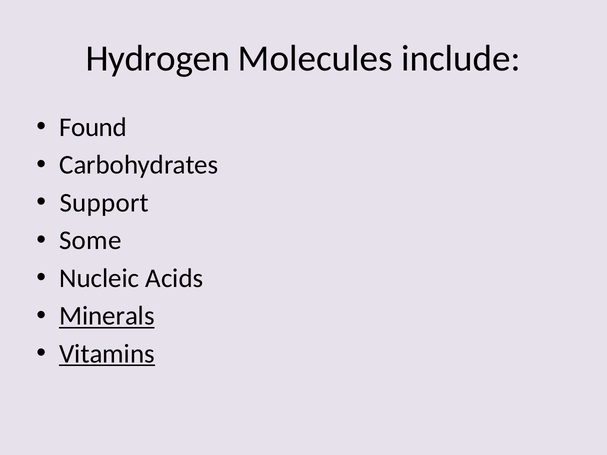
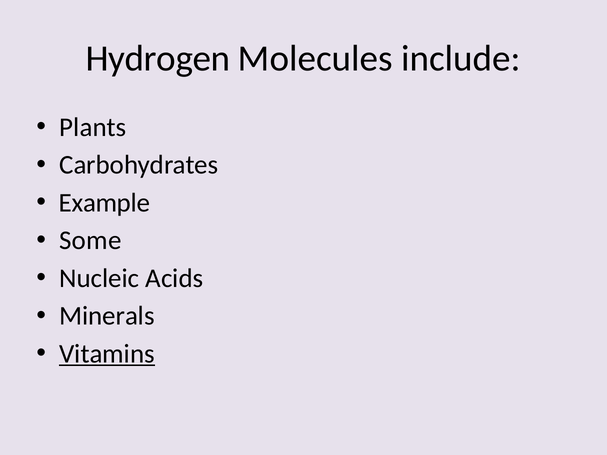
Found: Found -> Plants
Support: Support -> Example
Minerals underline: present -> none
